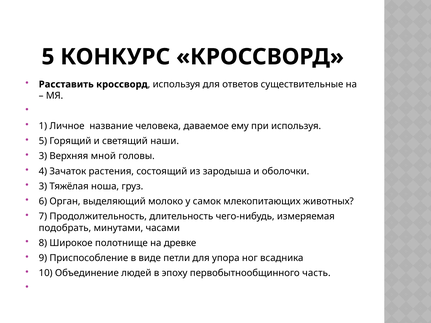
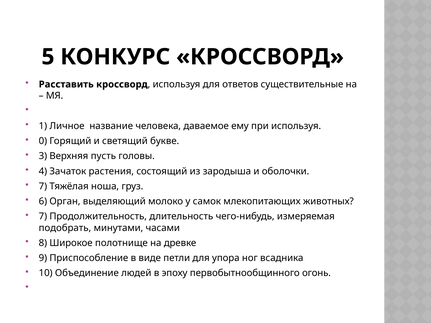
5 at (43, 141): 5 -> 0
наши: наши -> букве
мной: мной -> пусть
3 at (43, 186): 3 -> 7
часть: часть -> огонь
